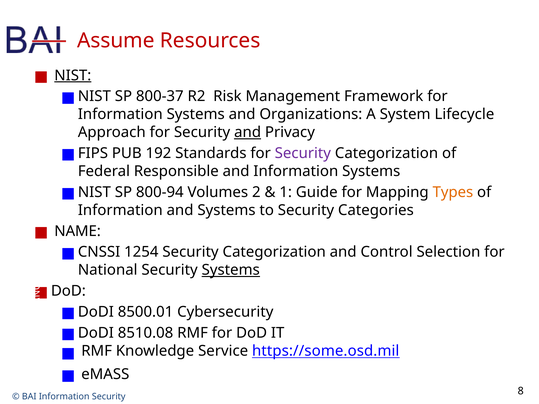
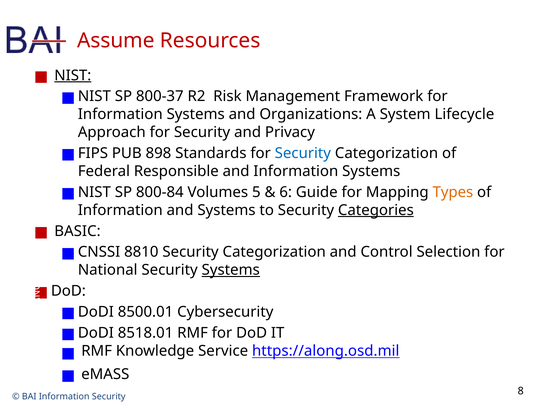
and at (248, 132) underline: present -> none
192: 192 -> 898
Security at (303, 153) colour: purple -> blue
800-94: 800-94 -> 800-84
2: 2 -> 5
1: 1 -> 6
Categories underline: none -> present
NAME: NAME -> BASIC
1254: 1254 -> 8810
8510.08: 8510.08 -> 8518.01
https://some.osd.mil: https://some.osd.mil -> https://along.osd.mil
